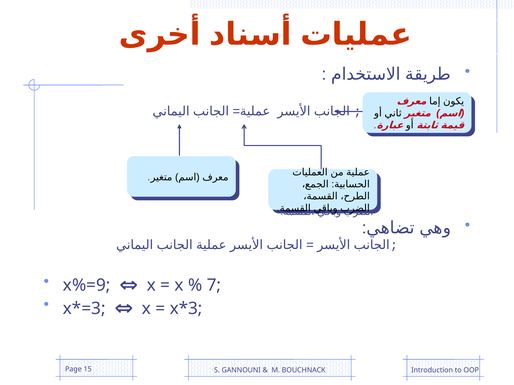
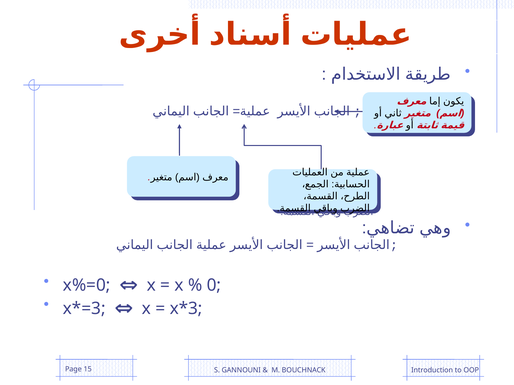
x%=9: x%=9 -> x%=0
7: 7 -> 0
